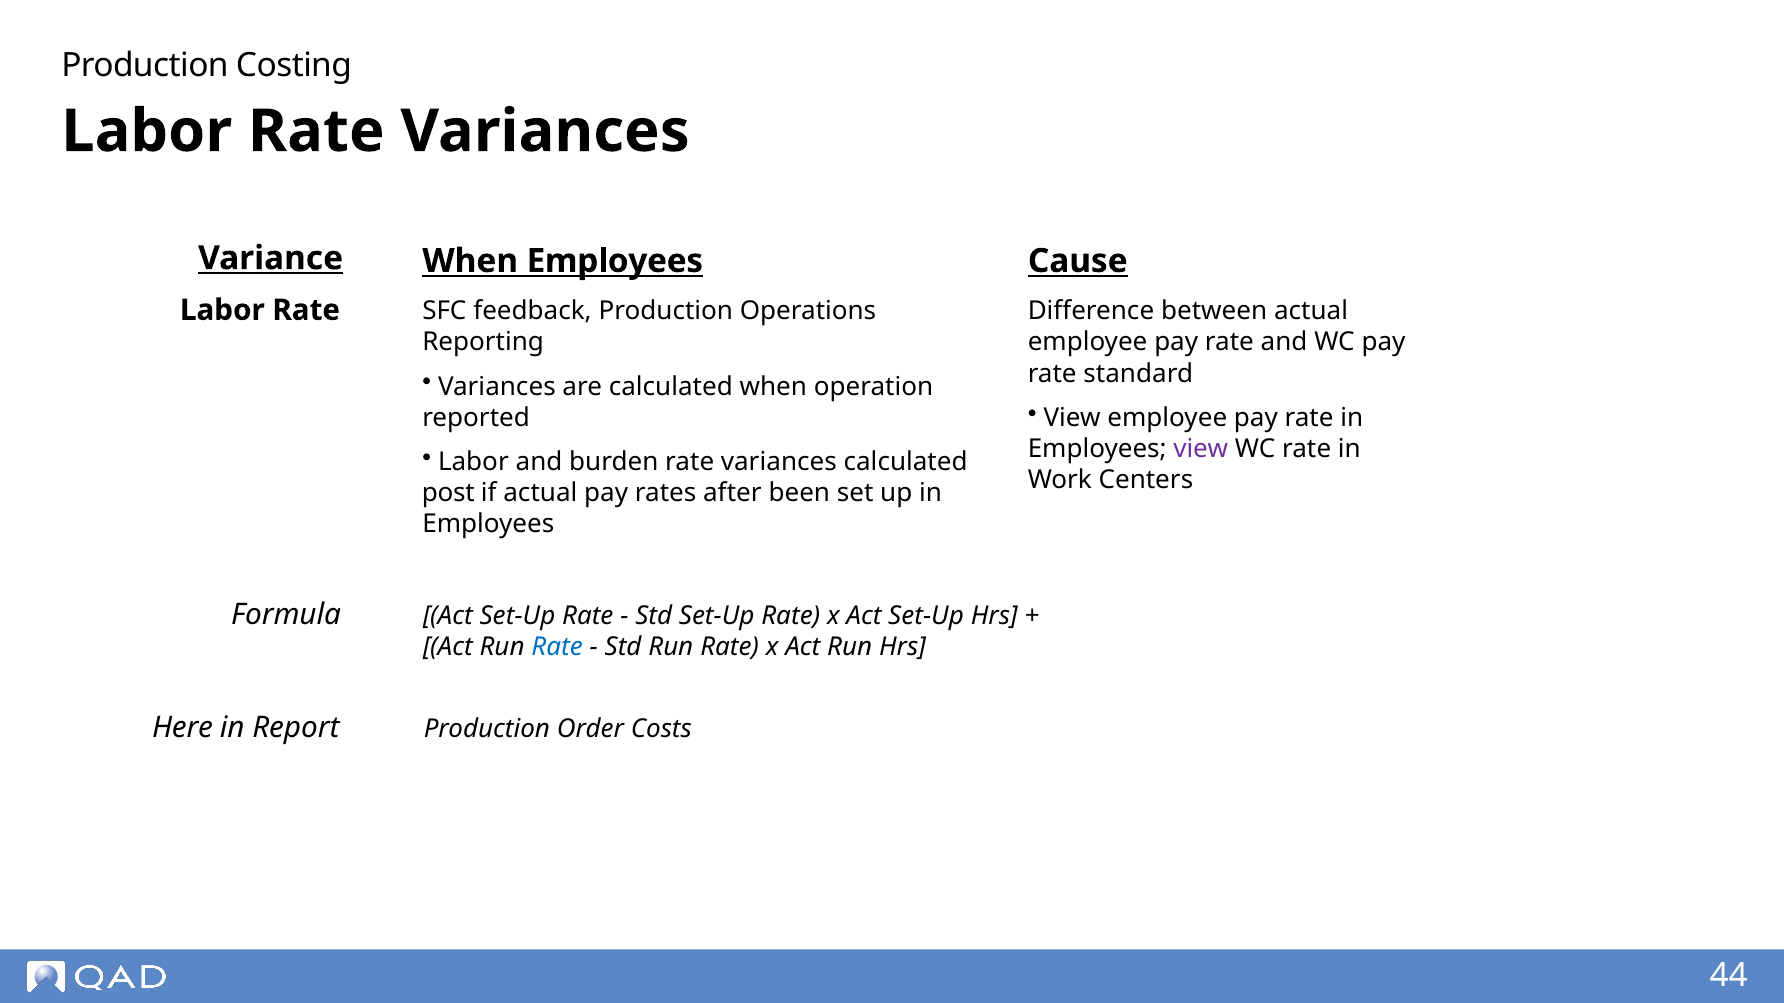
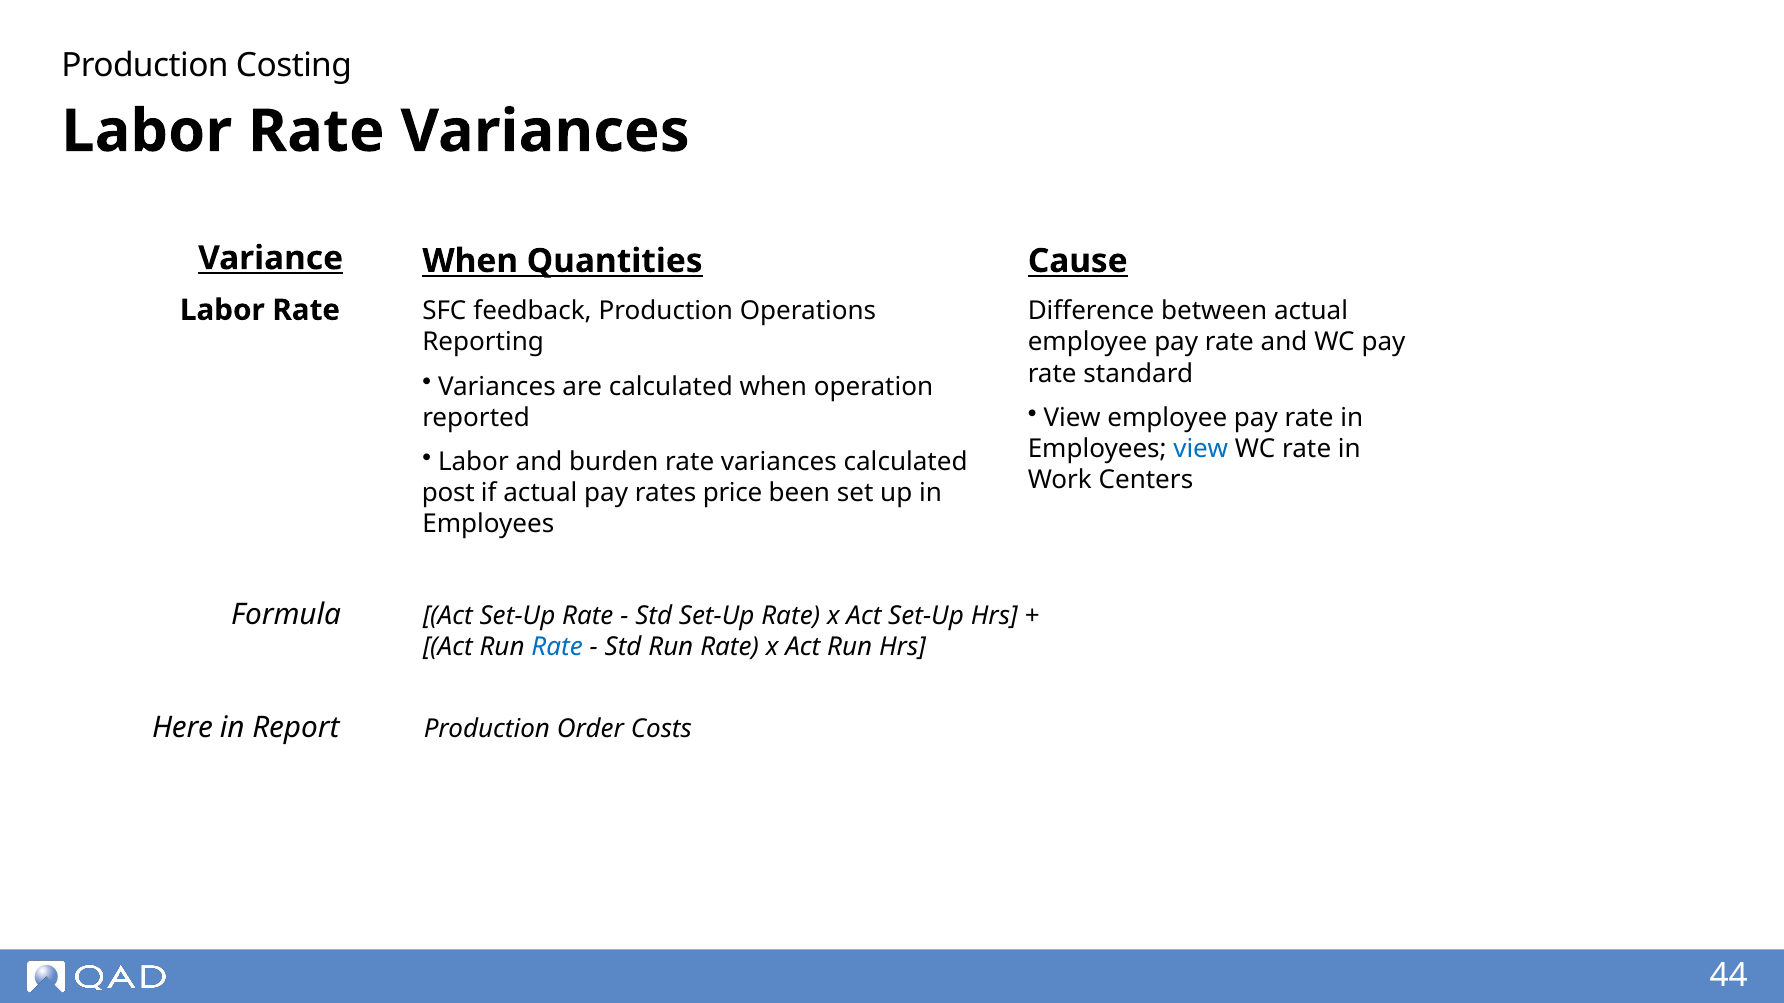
When Employees: Employees -> Quantities
view at (1201, 449) colour: purple -> blue
after: after -> price
